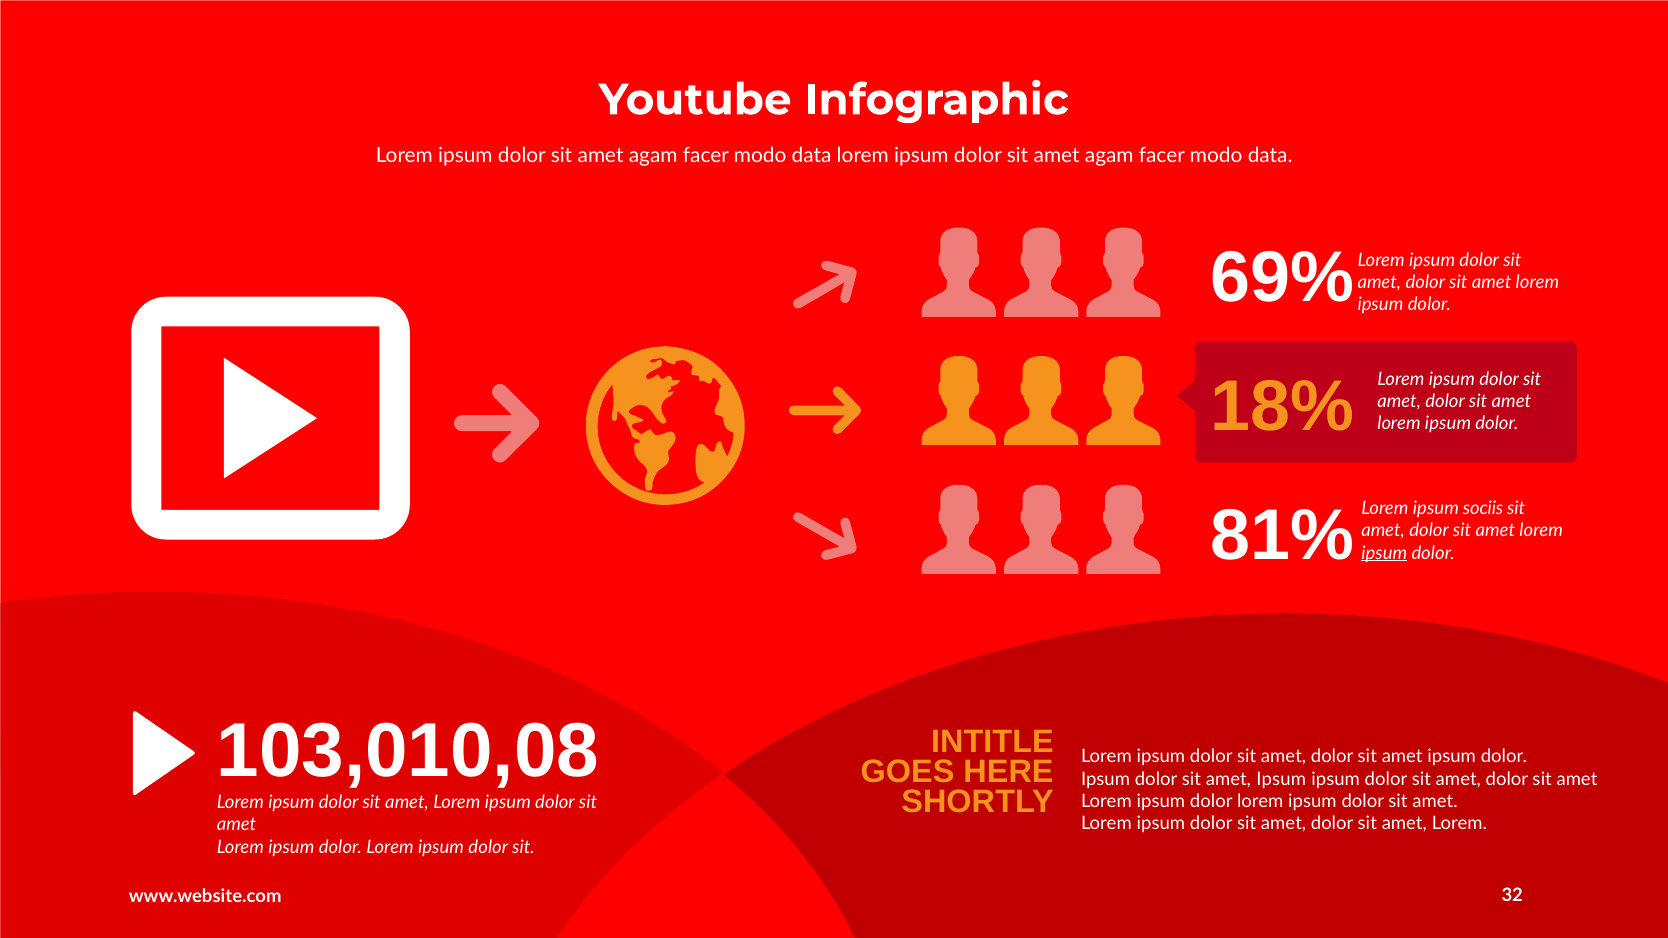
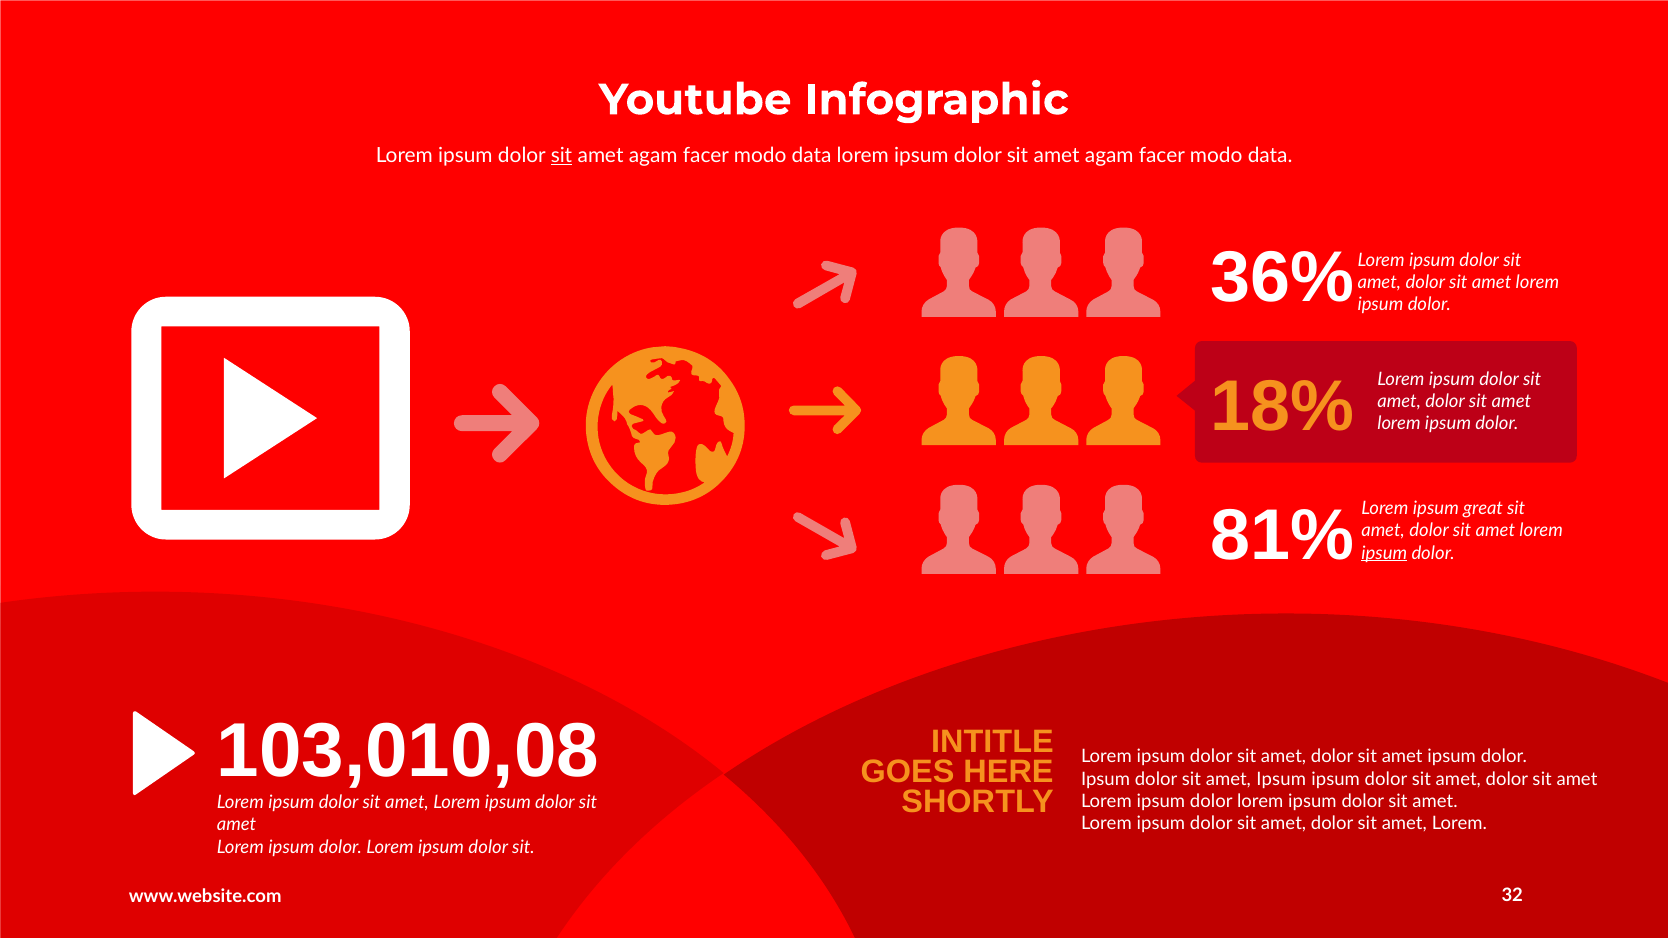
sit at (561, 156) underline: none -> present
69%: 69% -> 36%
sociis: sociis -> great
